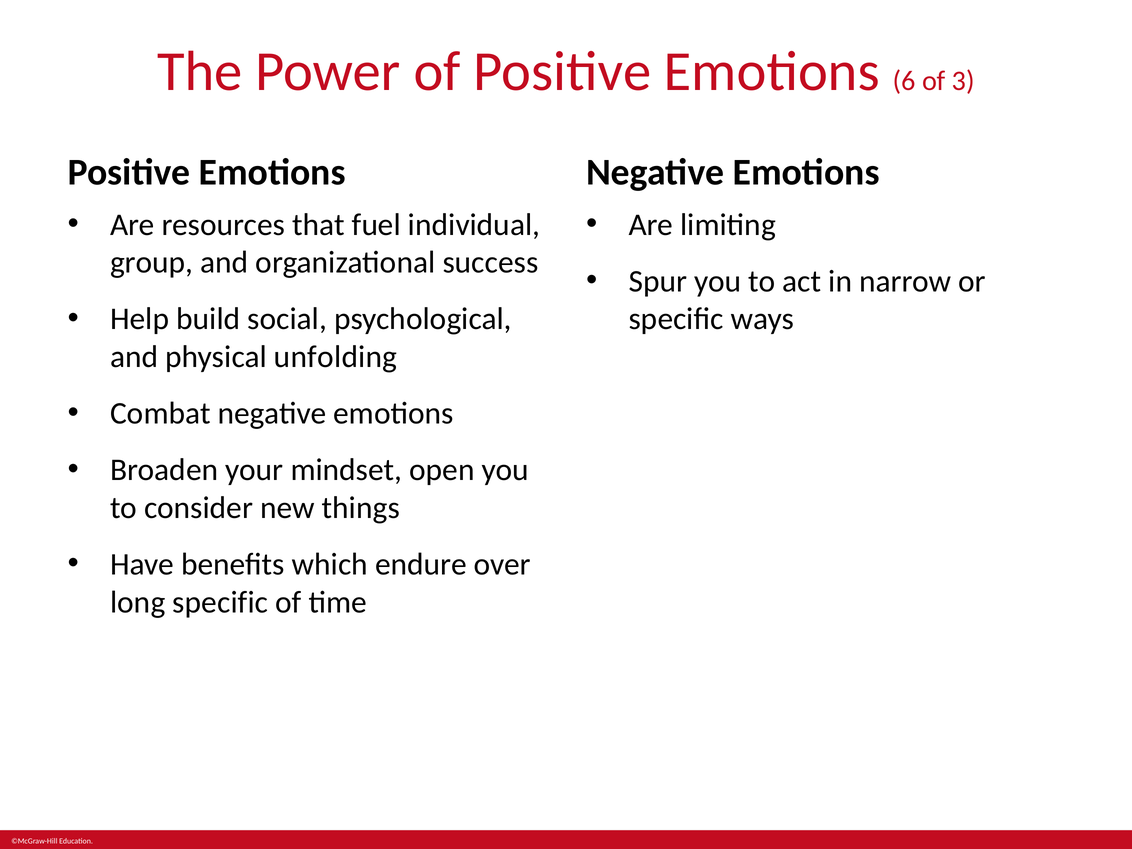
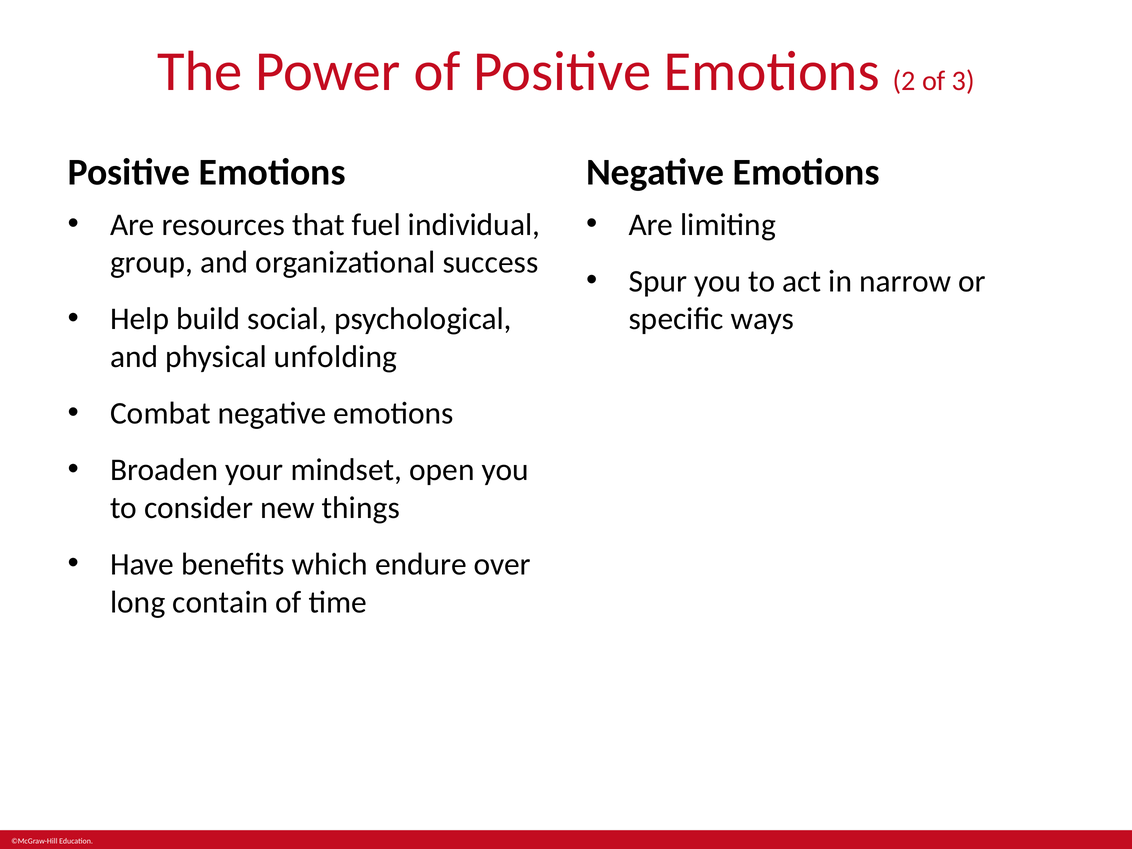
6: 6 -> 2
long specific: specific -> contain
